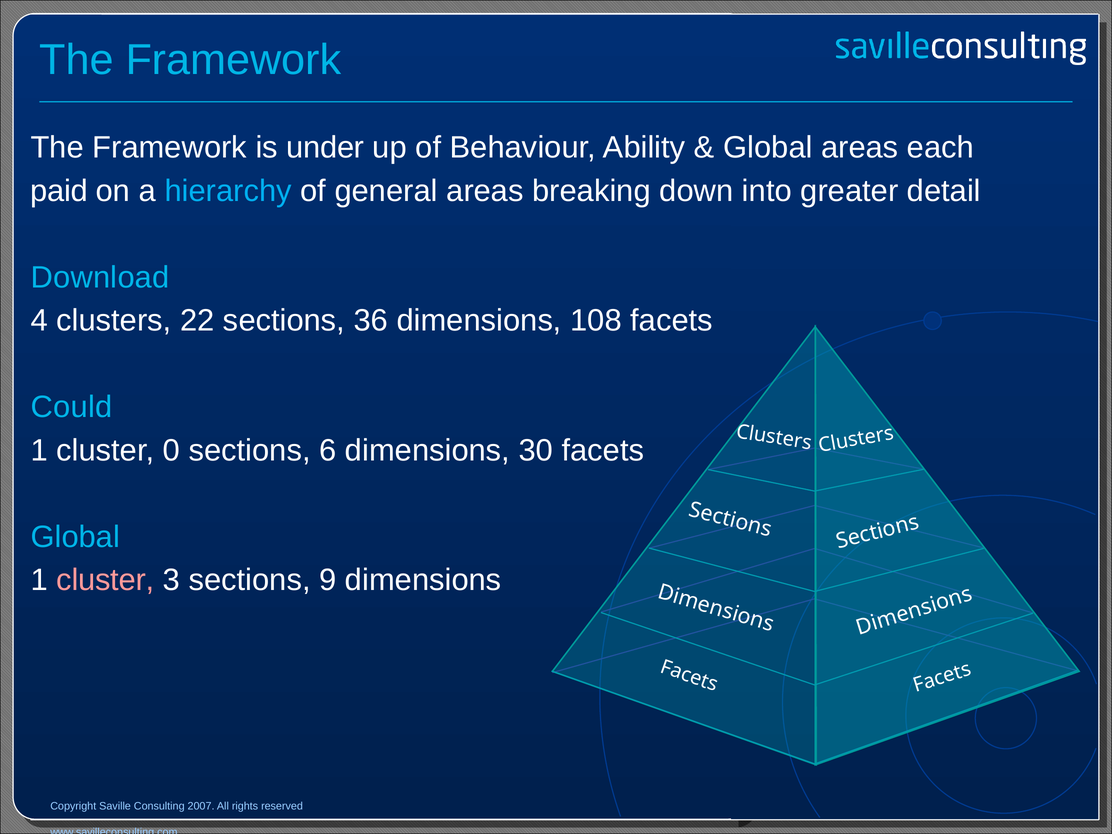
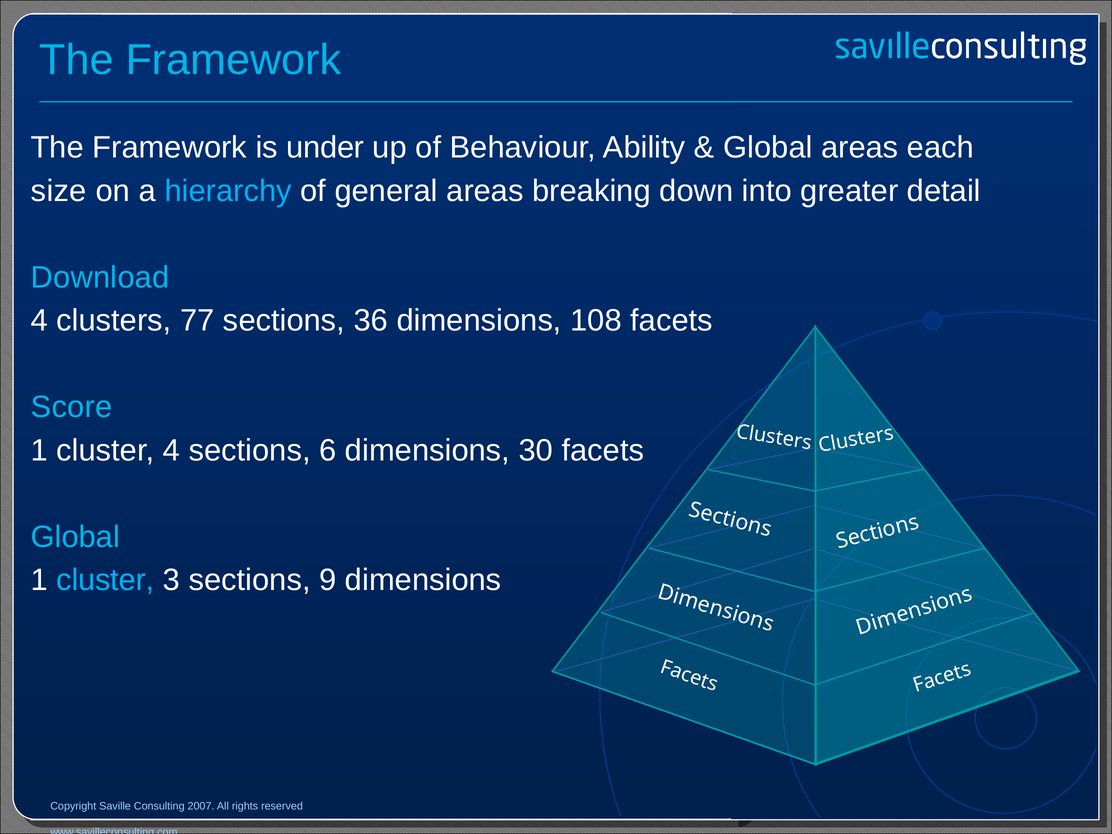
paid: paid -> size
22: 22 -> 77
Could: Could -> Score
cluster 0: 0 -> 4
cluster at (105, 580) colour: pink -> light blue
